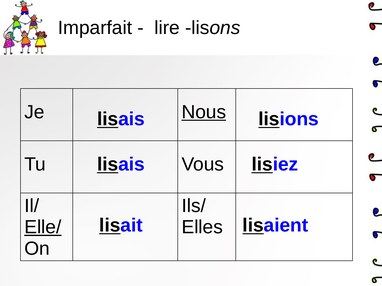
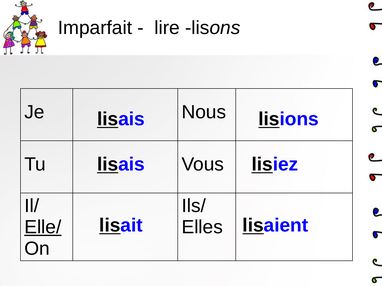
Nous underline: present -> none
